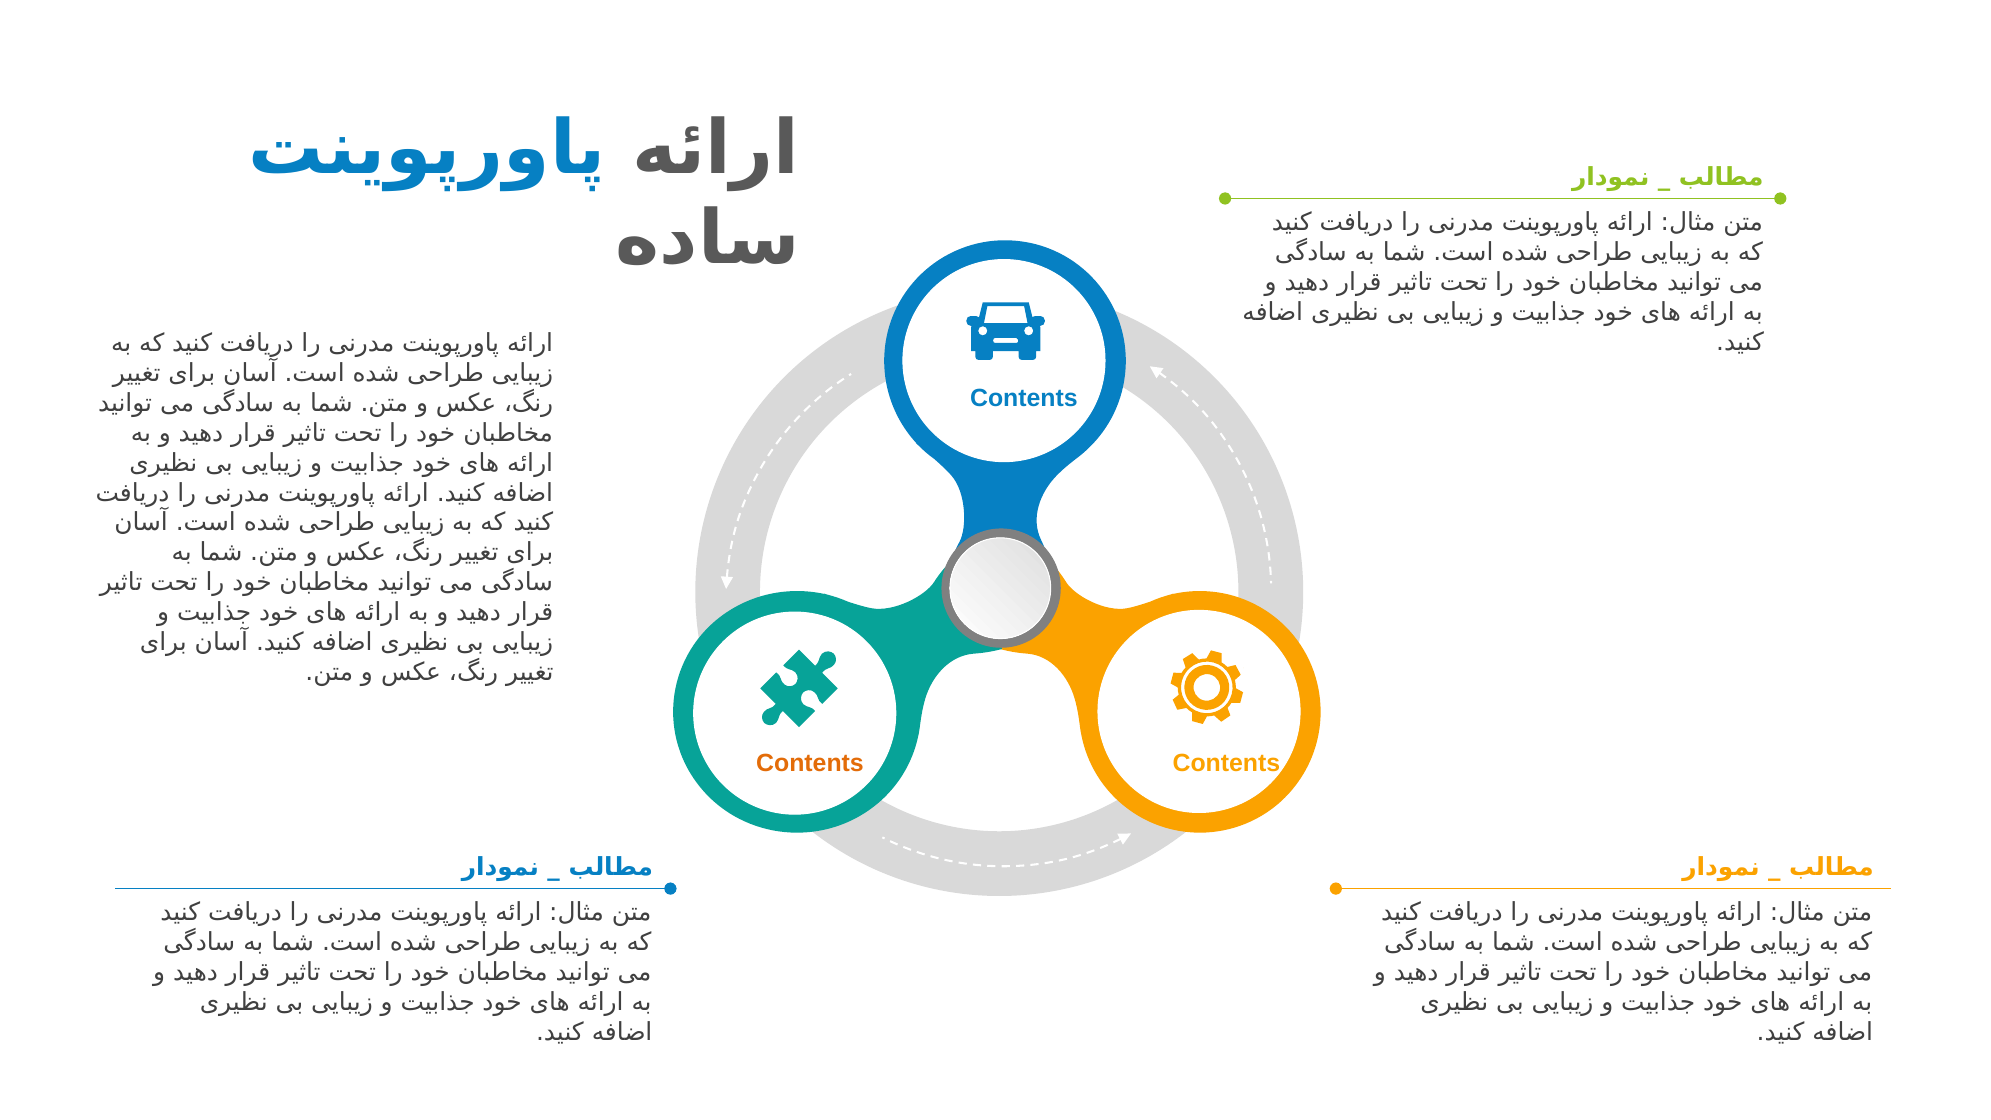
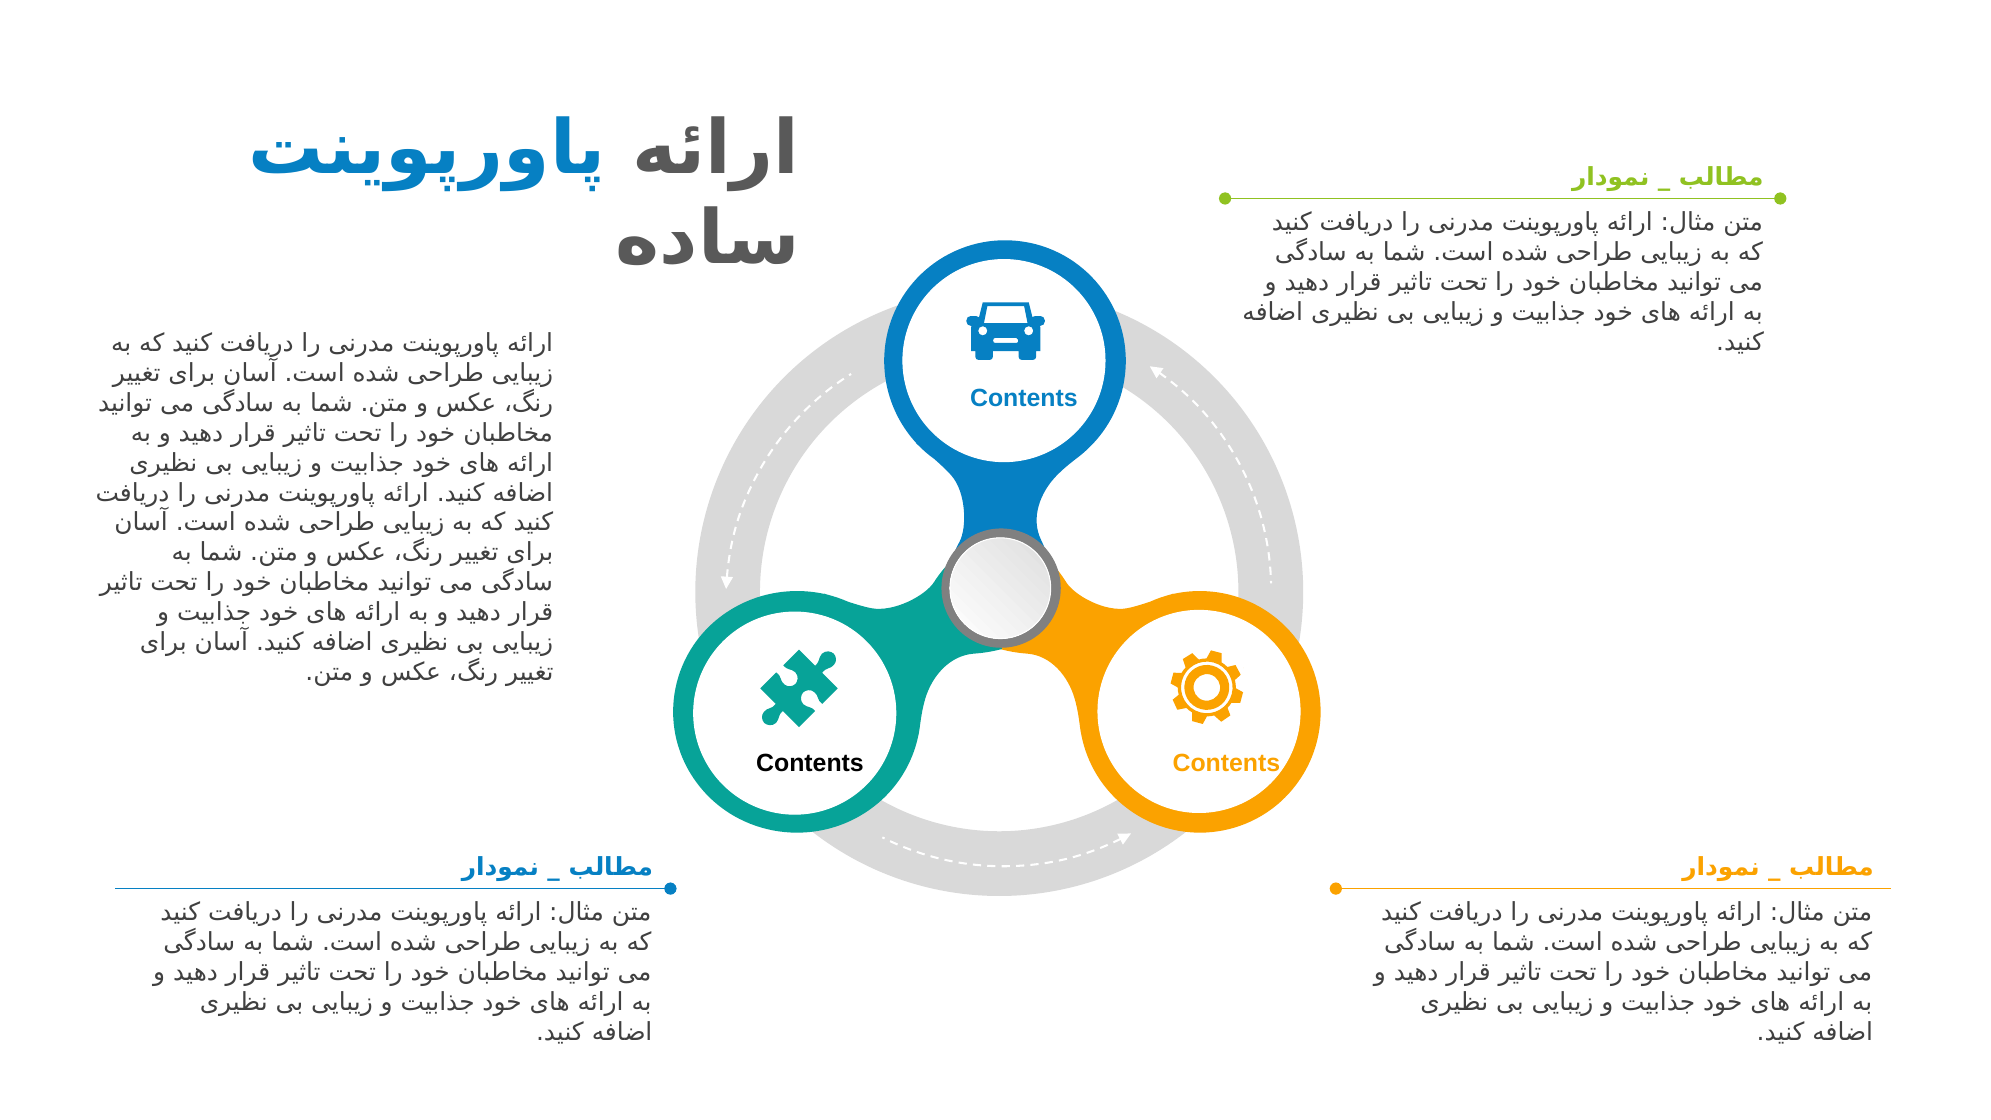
Contents at (810, 764) colour: orange -> black
